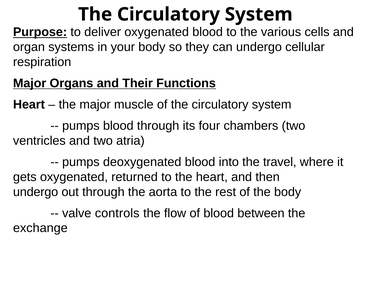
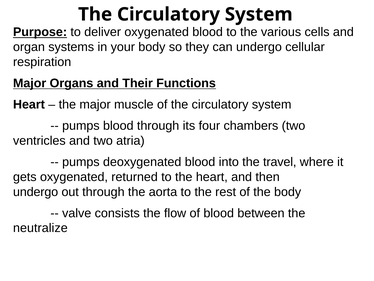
controls: controls -> consists
exchange: exchange -> neutralize
